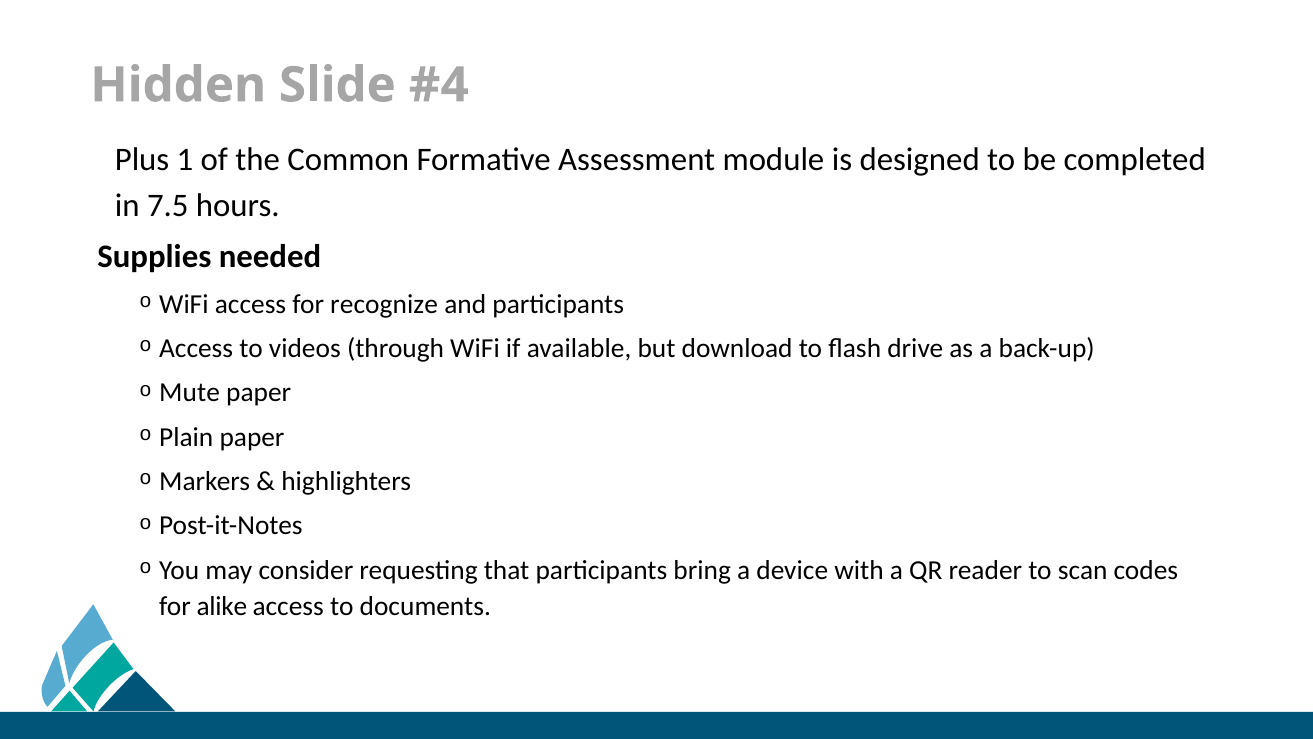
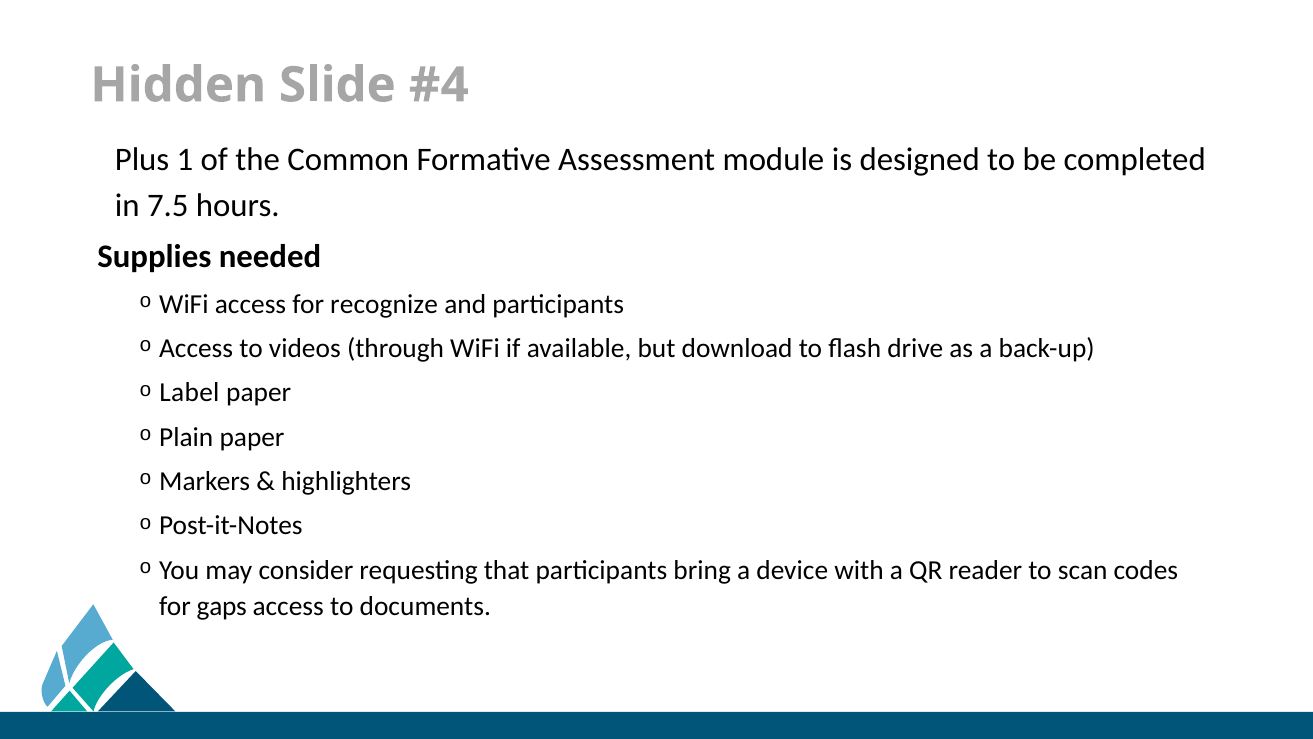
Mute: Mute -> Label
alike: alike -> gaps
